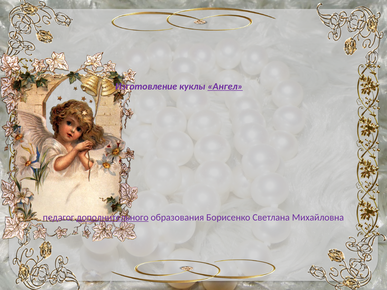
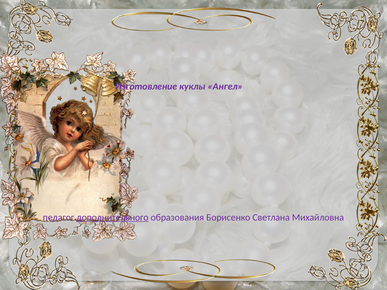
Ангел underline: present -> none
